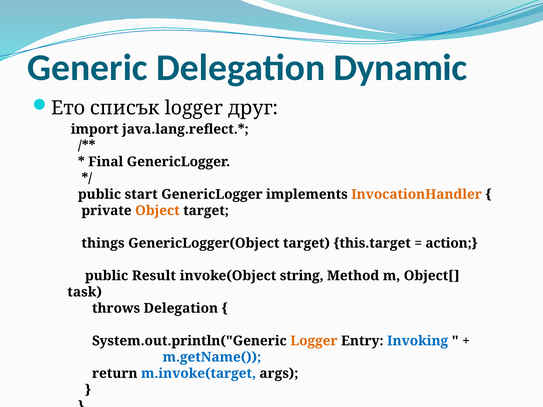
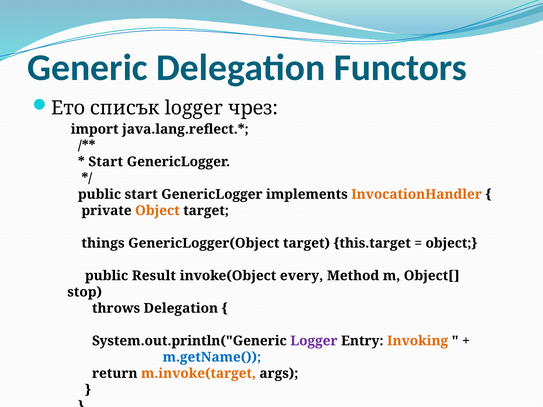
Dynamic: Dynamic -> Functors
друг: друг -> чрез
Final at (106, 162): Final -> Start
action at (451, 243): action -> object
string: string -> every
task: task -> stop
Logger at (314, 341) colour: orange -> purple
Invoking colour: blue -> orange
m.invoke(target colour: blue -> orange
